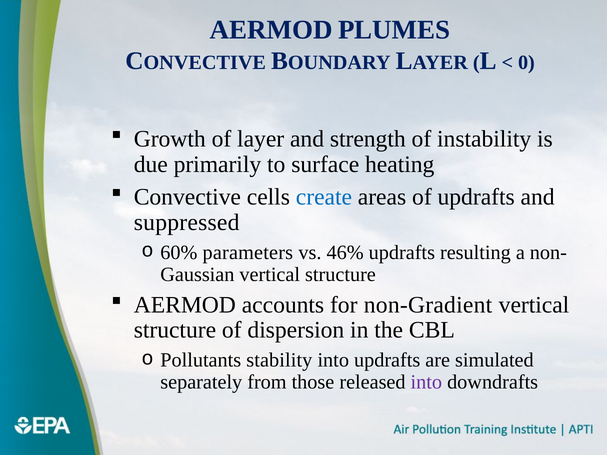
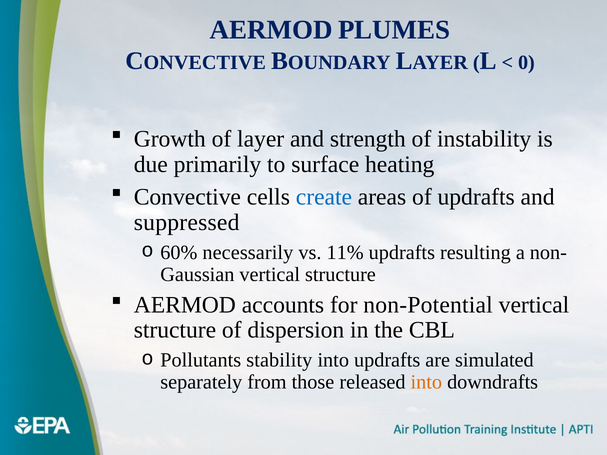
parameters: parameters -> necessarily
46%: 46% -> 11%
non-Gradient: non-Gradient -> non-Potential
into at (426, 382) colour: purple -> orange
